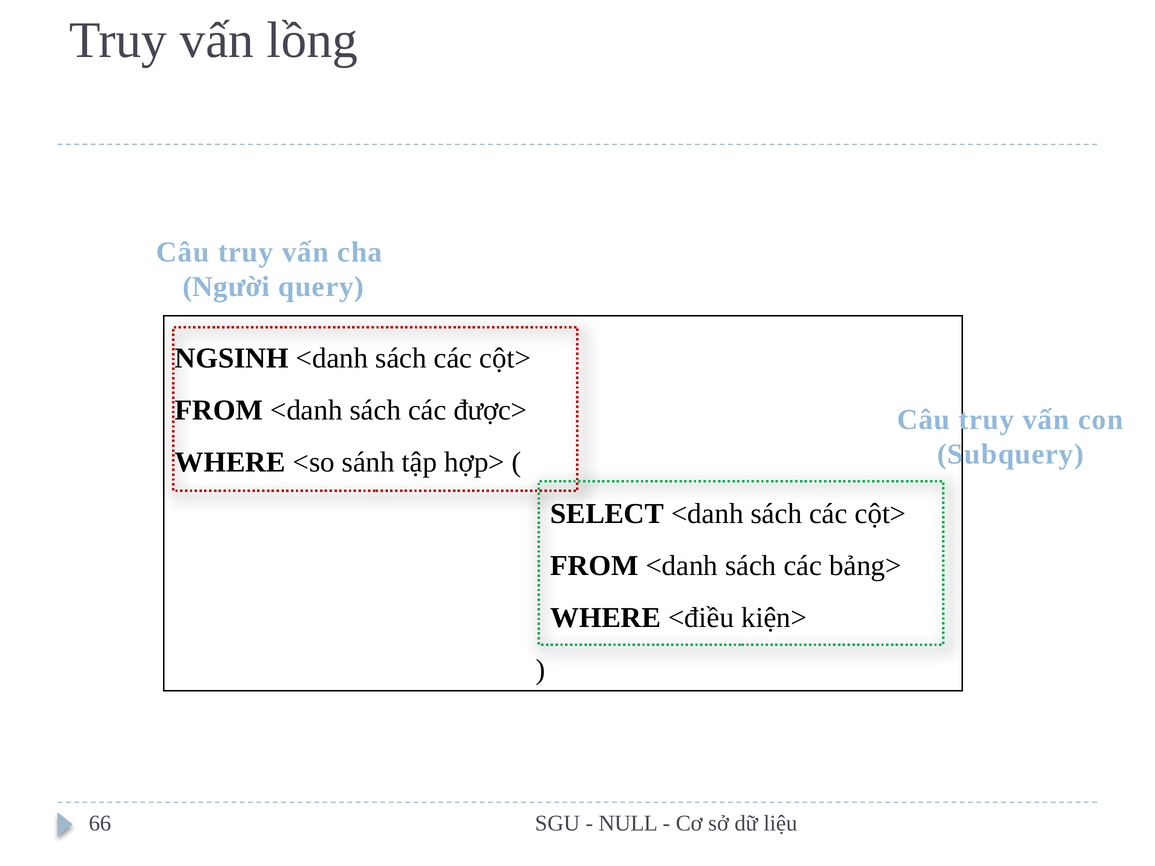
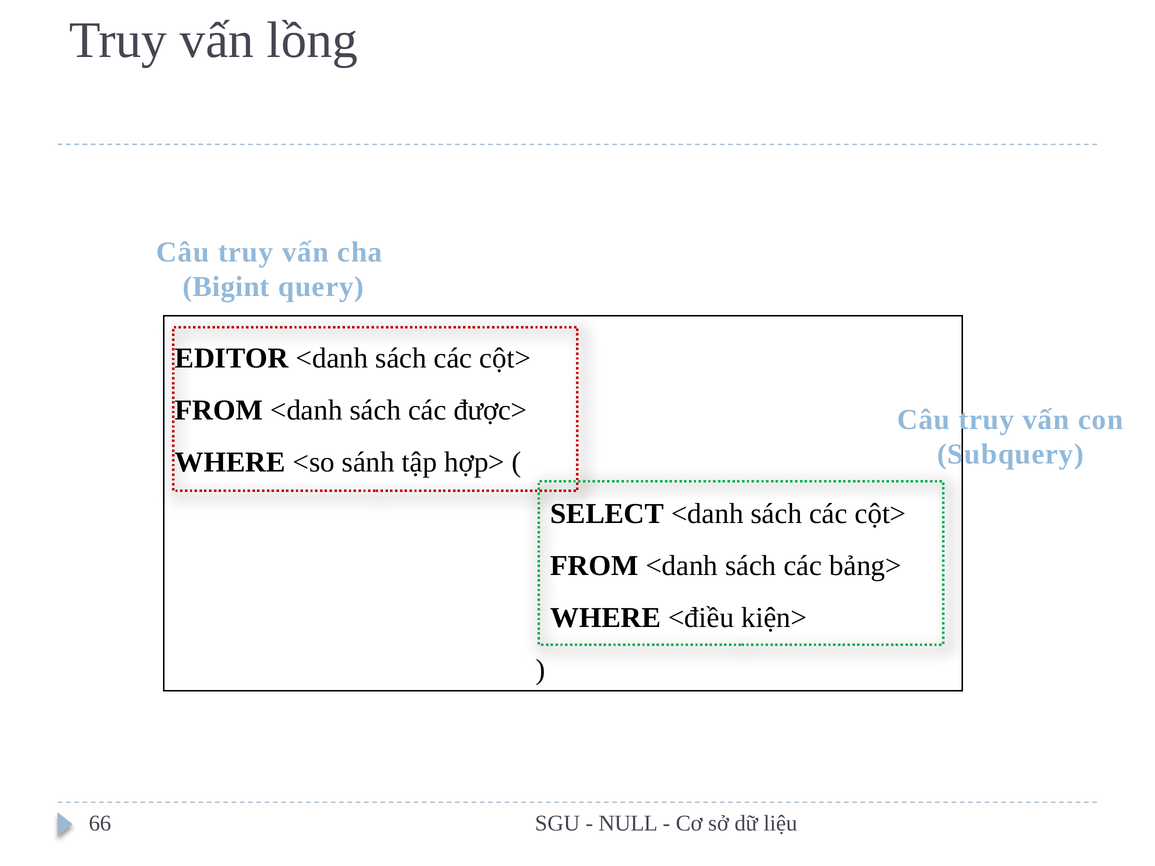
Người: Người -> Bigint
NGSINH: NGSINH -> EDITOR
